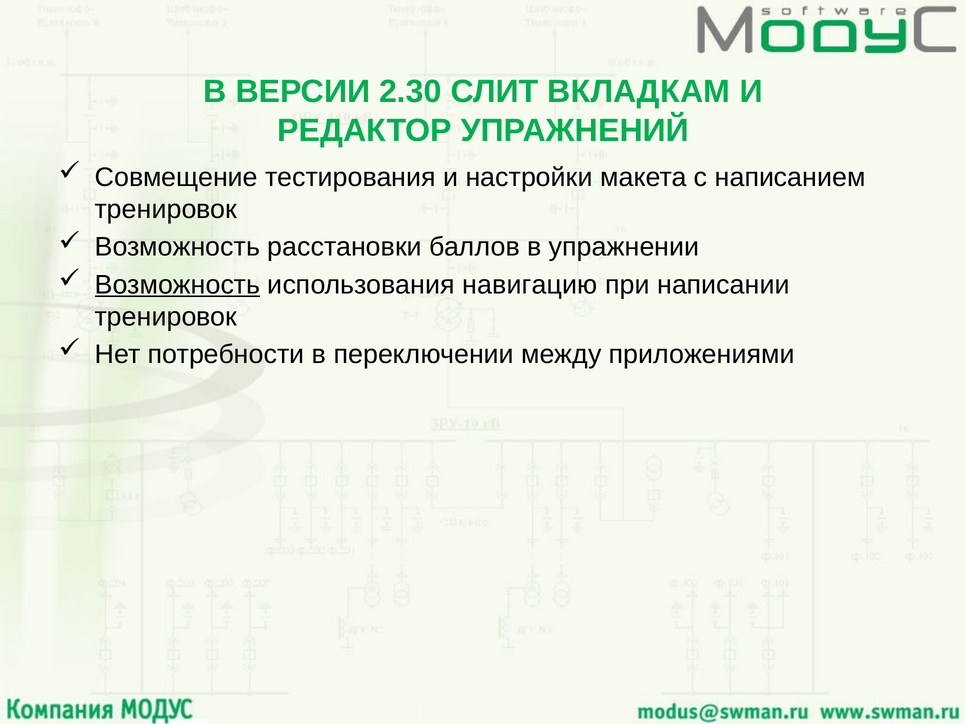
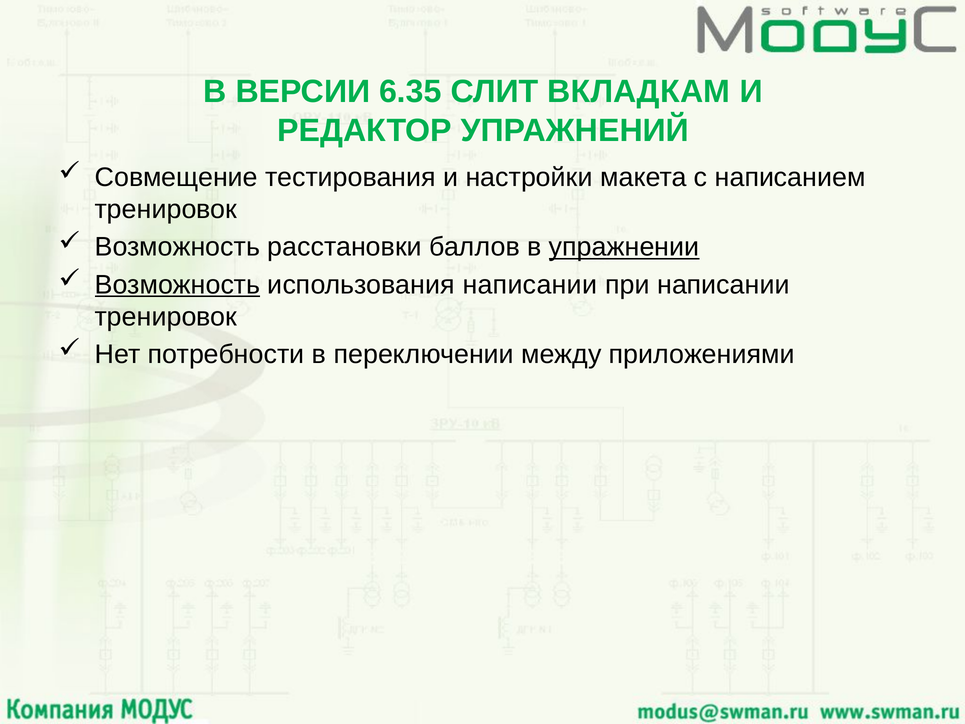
2.30: 2.30 -> 6.35
упражнении underline: none -> present
использования навигацию: навигацию -> написании
